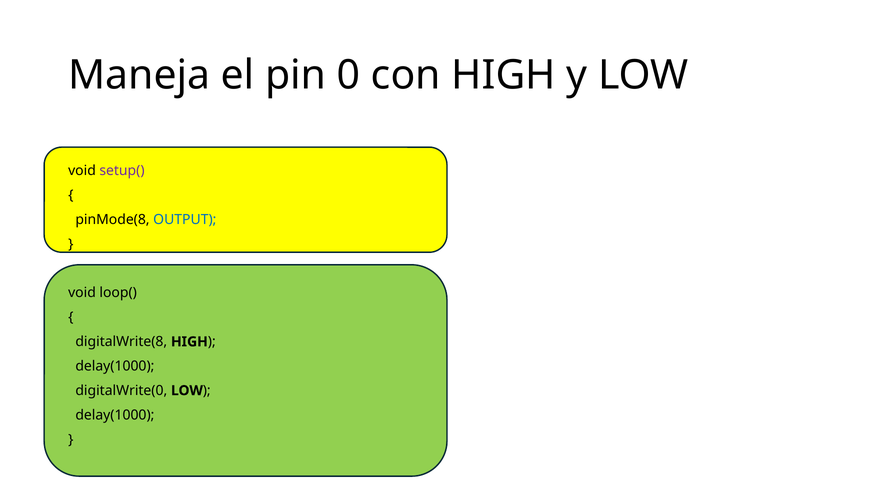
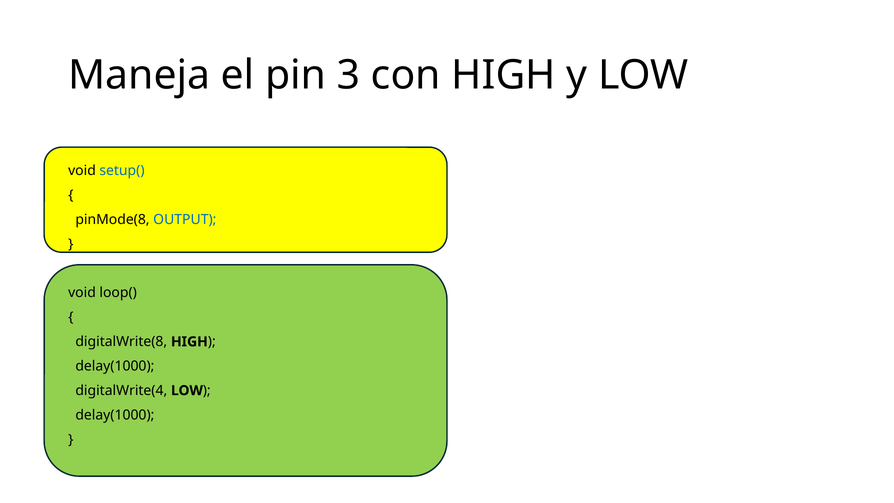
0: 0 -> 3
setup( colour: purple -> blue
digitalWrite(0: digitalWrite(0 -> digitalWrite(4
